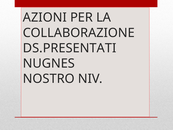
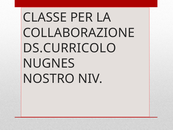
AZIONI: AZIONI -> CLASSE
DS.PRESENTATI: DS.PRESENTATI -> DS.CURRICOLO
